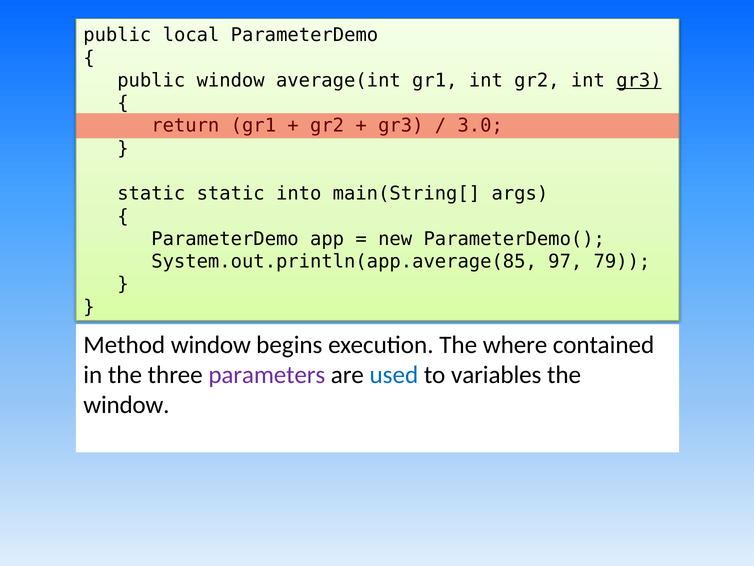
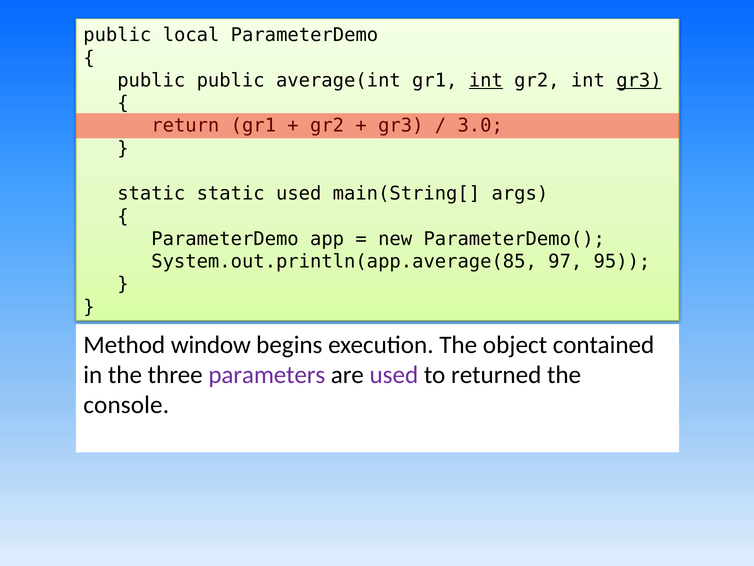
public window: window -> public
int at (486, 80) underline: none -> present
static into: into -> used
79: 79 -> 95
where: where -> object
used at (394, 375) colour: blue -> purple
variables: variables -> returned
window at (126, 405): window -> console
